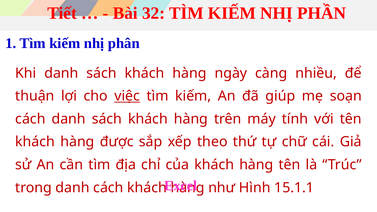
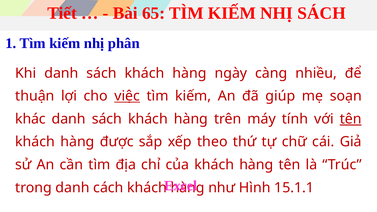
32: 32 -> 65
NHỊ PHẦN: PHẦN -> SÁCH
cách at (30, 119): cách -> khác
tên at (351, 119) underline: none -> present
